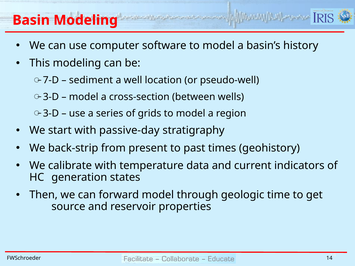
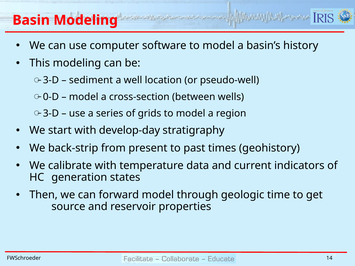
7-D at (51, 80): 7-D -> 3-D
3-D at (51, 97): 3-D -> 0-D
passive-day: passive-day -> develop-day
